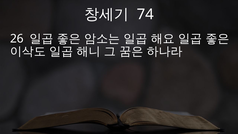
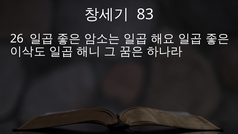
74: 74 -> 83
